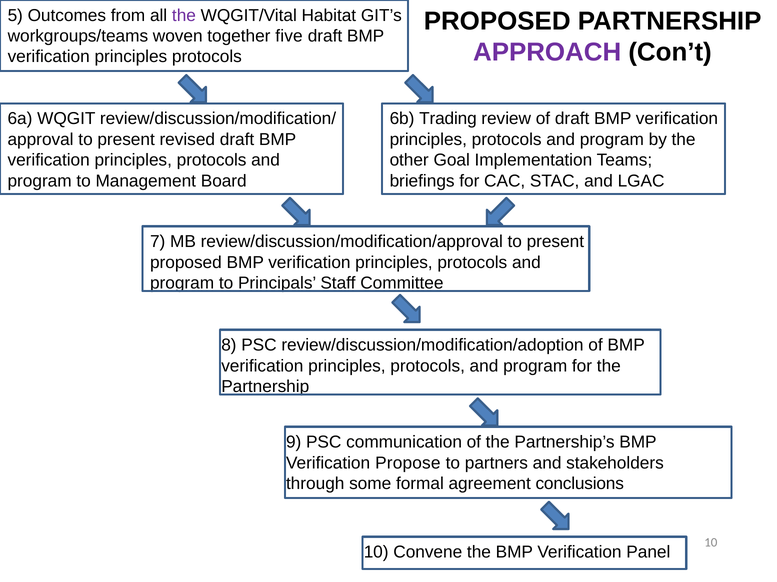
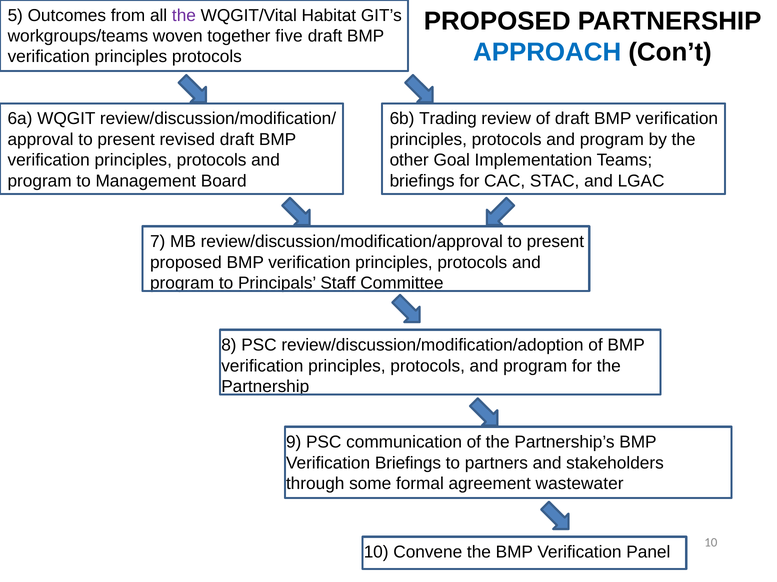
APPROACH colour: purple -> blue
Verification Propose: Propose -> Briefings
conclusions: conclusions -> wastewater
